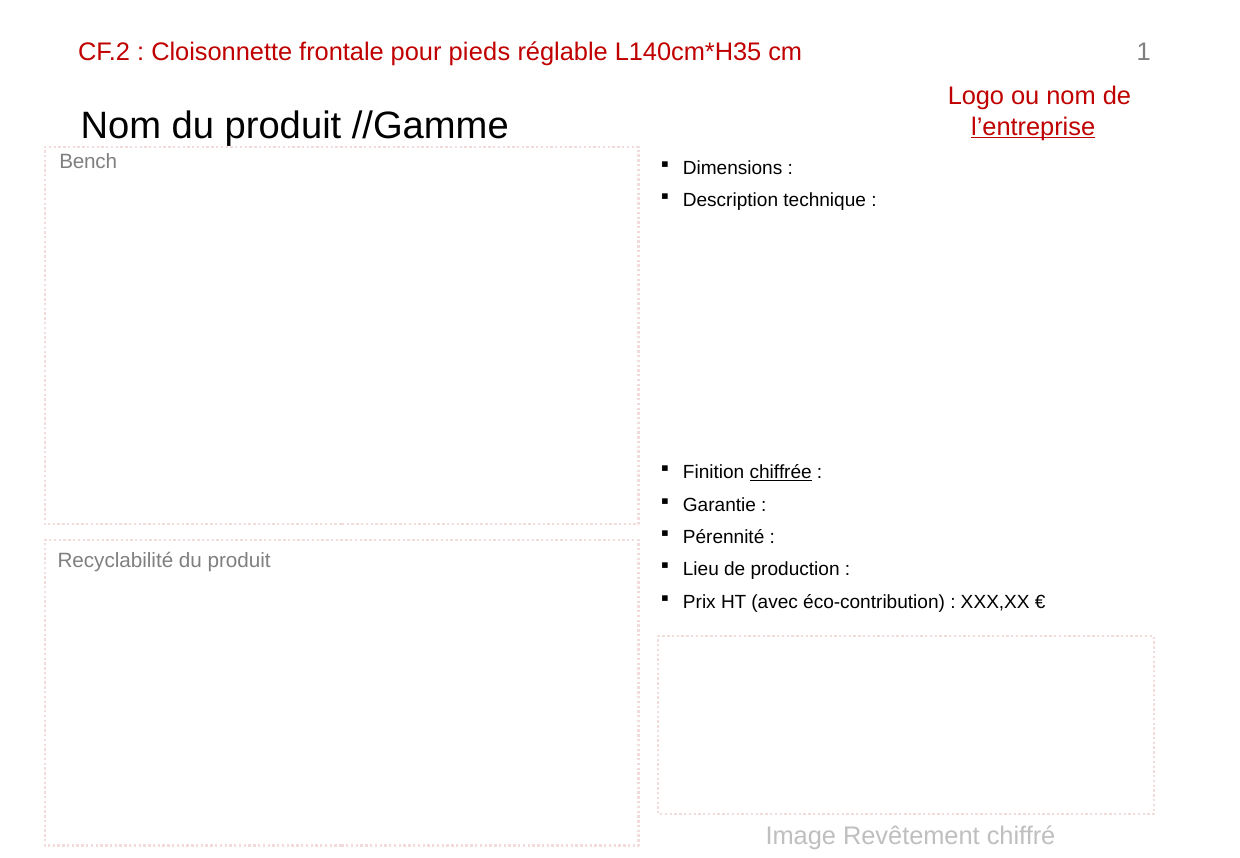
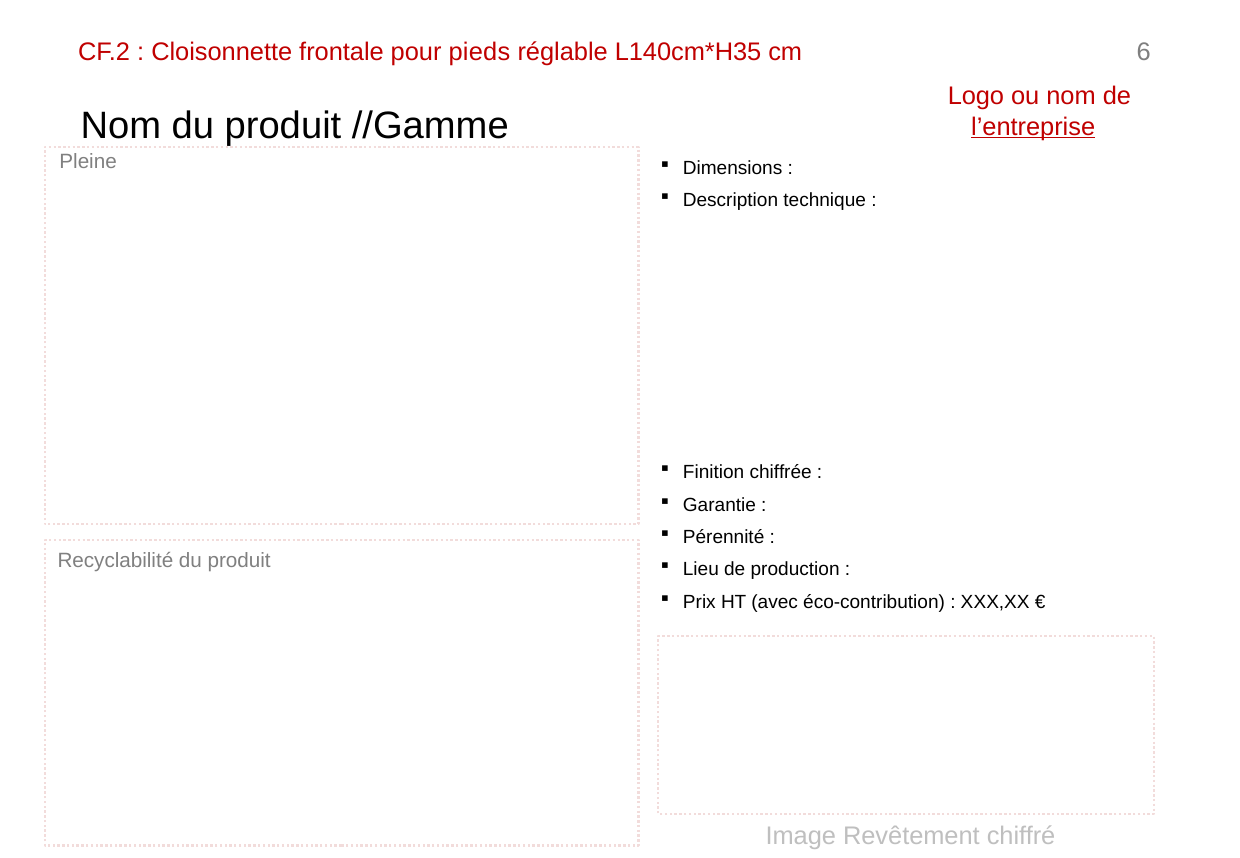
1: 1 -> 6
Bench: Bench -> Pleine
chiffrée underline: present -> none
